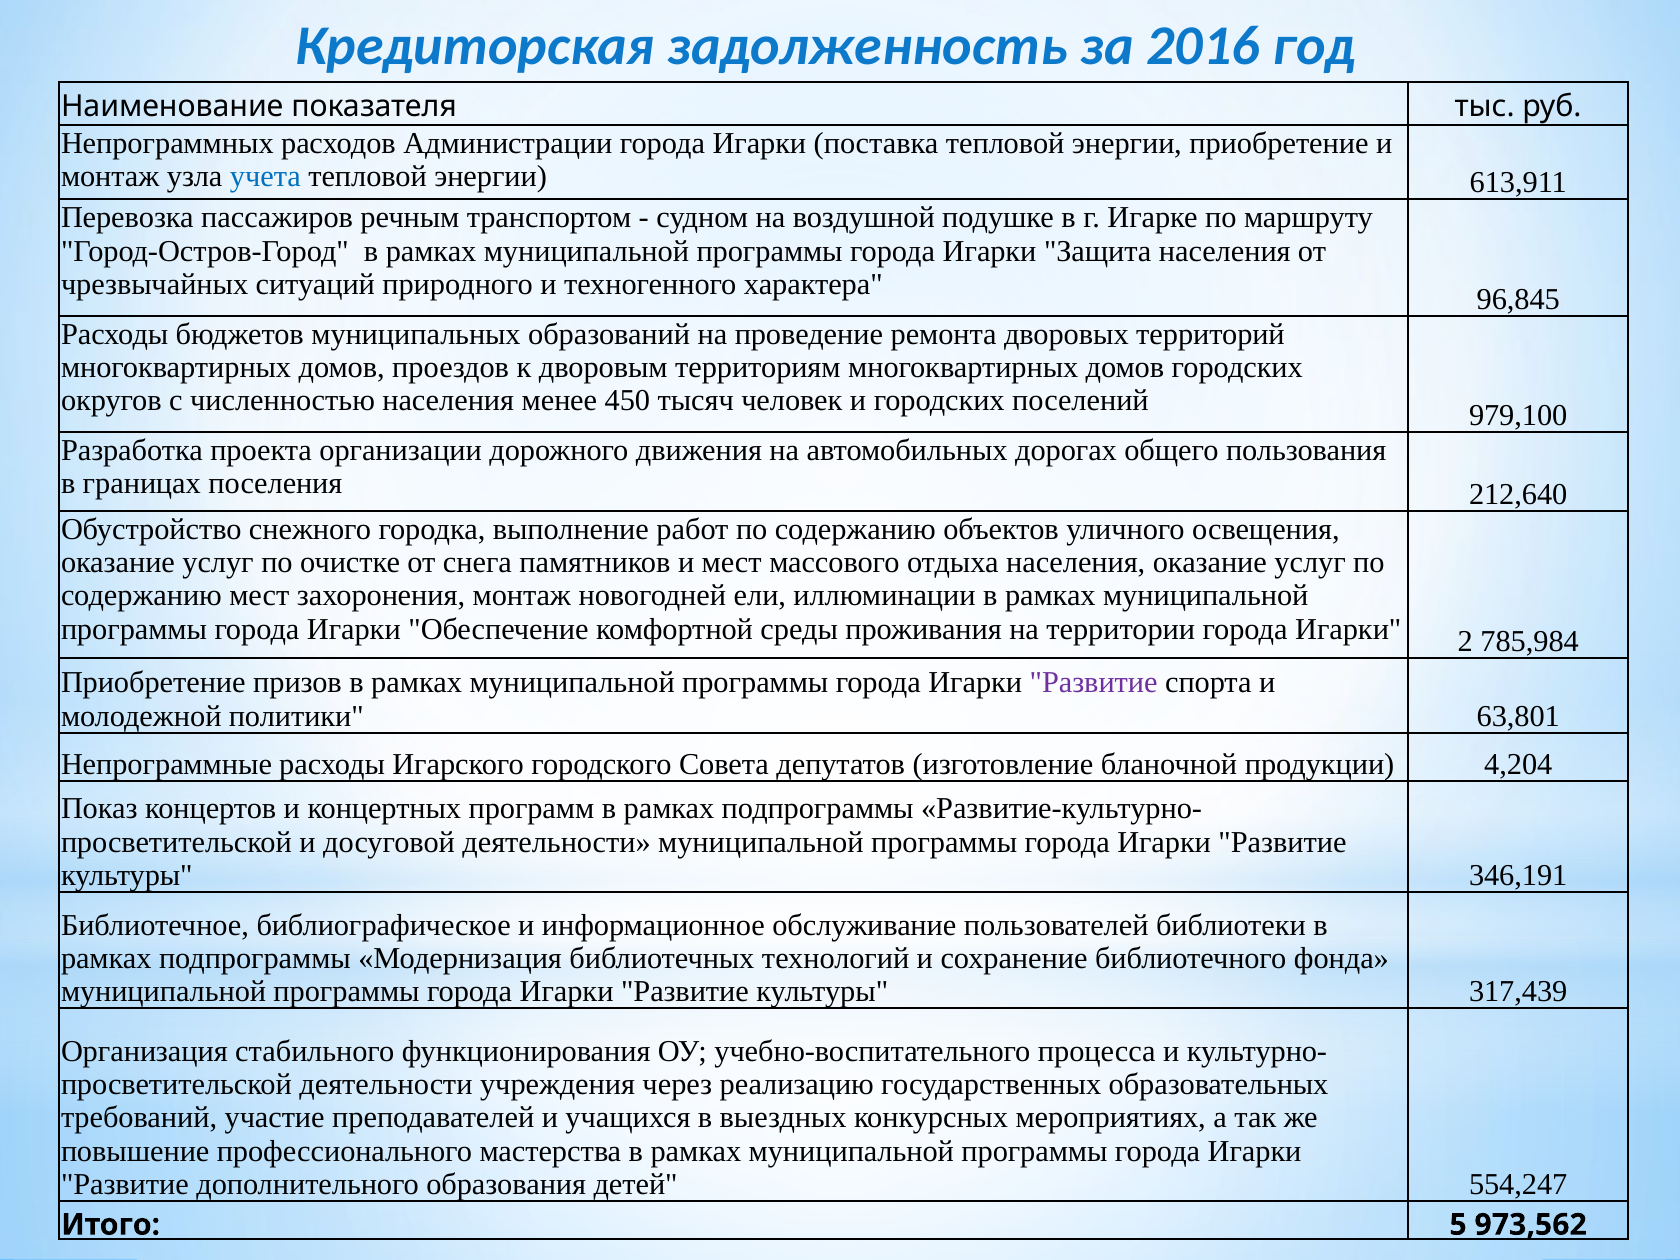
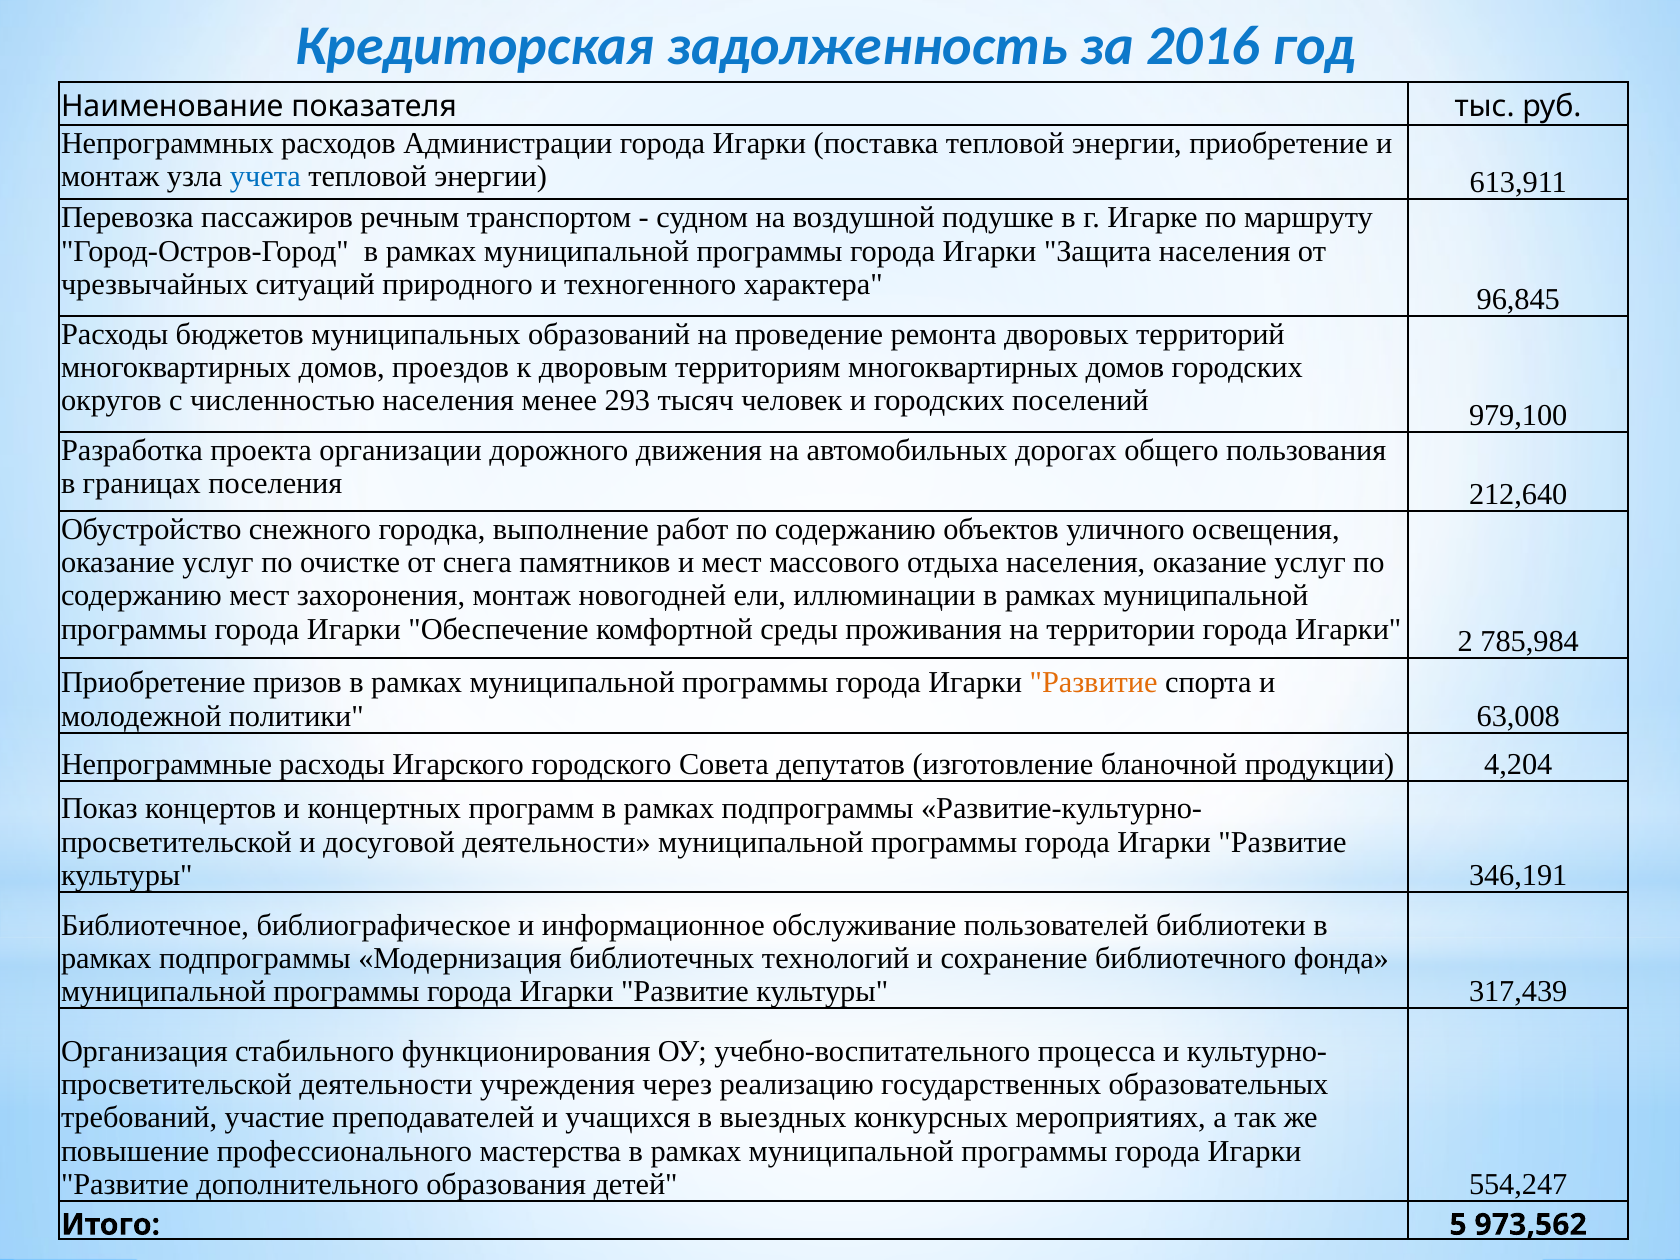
450: 450 -> 293
Развитие at (1094, 683) colour: purple -> orange
63,801: 63,801 -> 63,008
